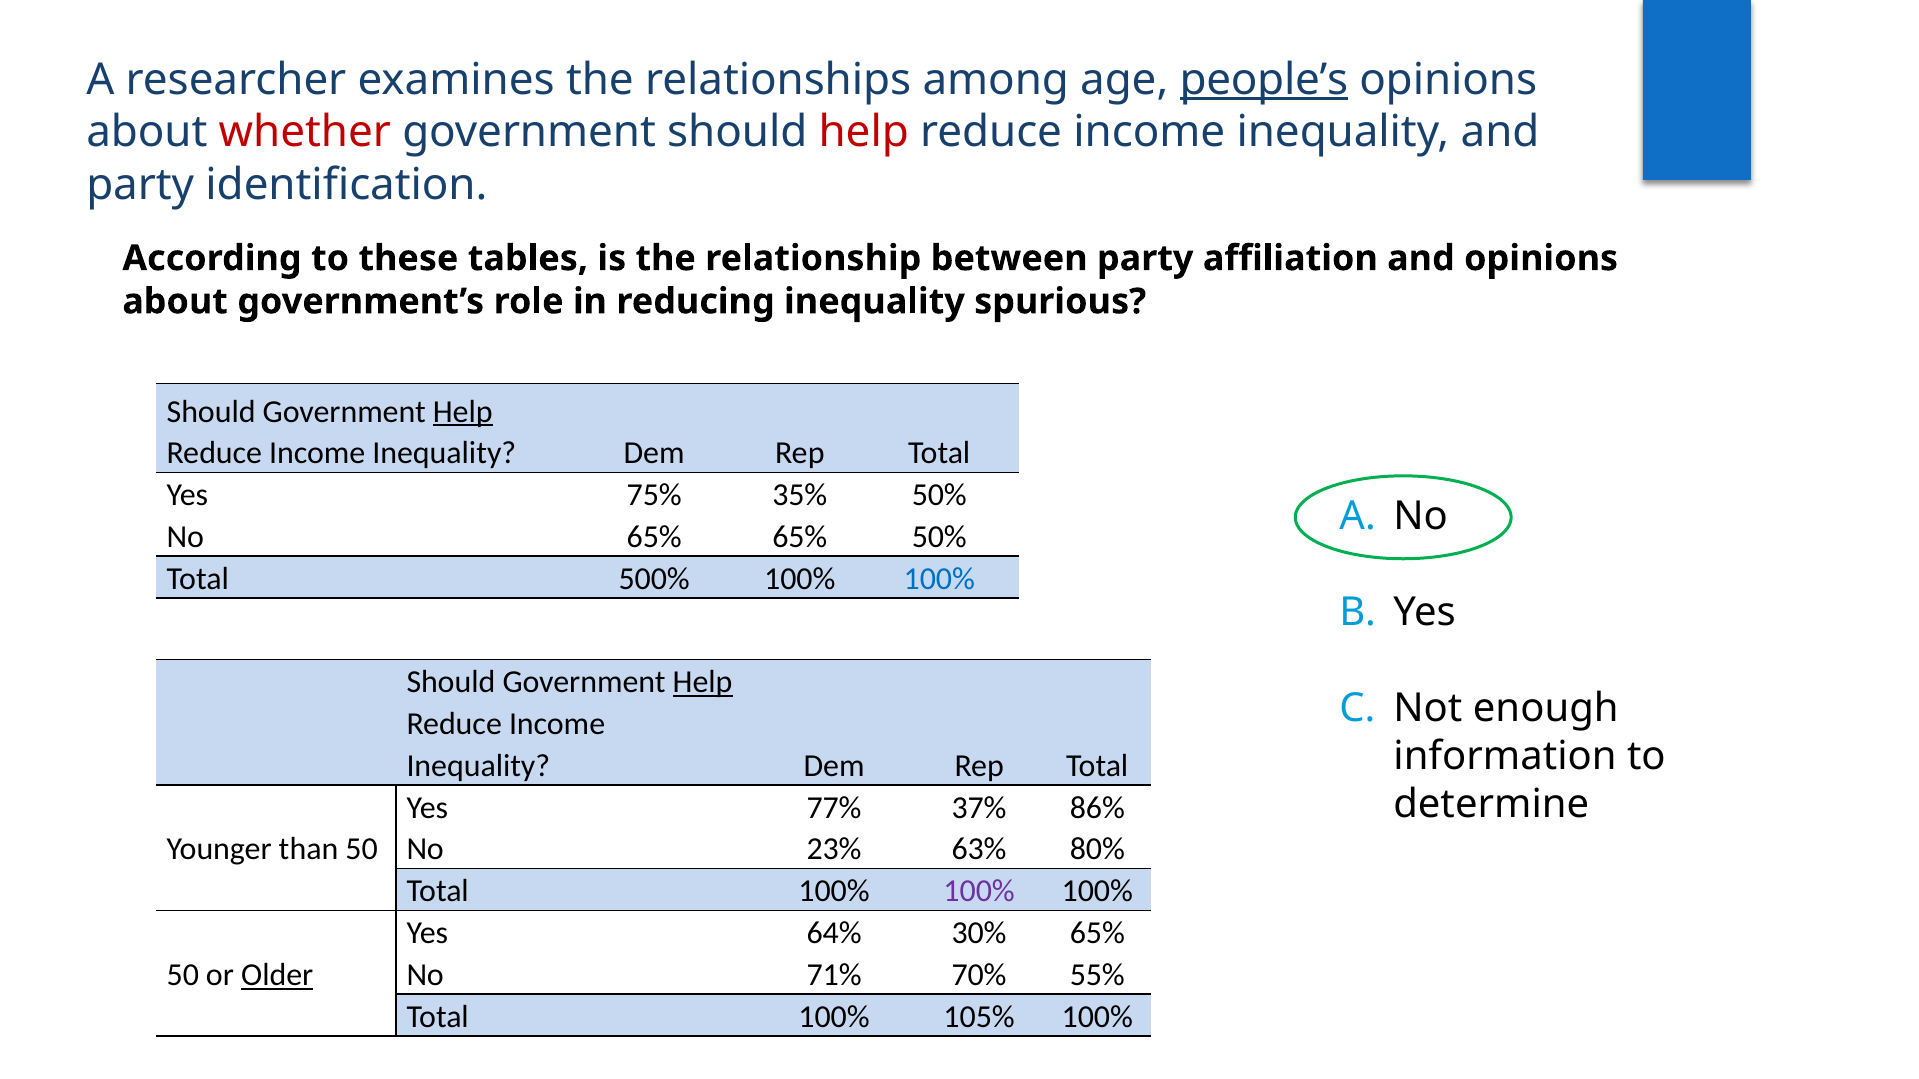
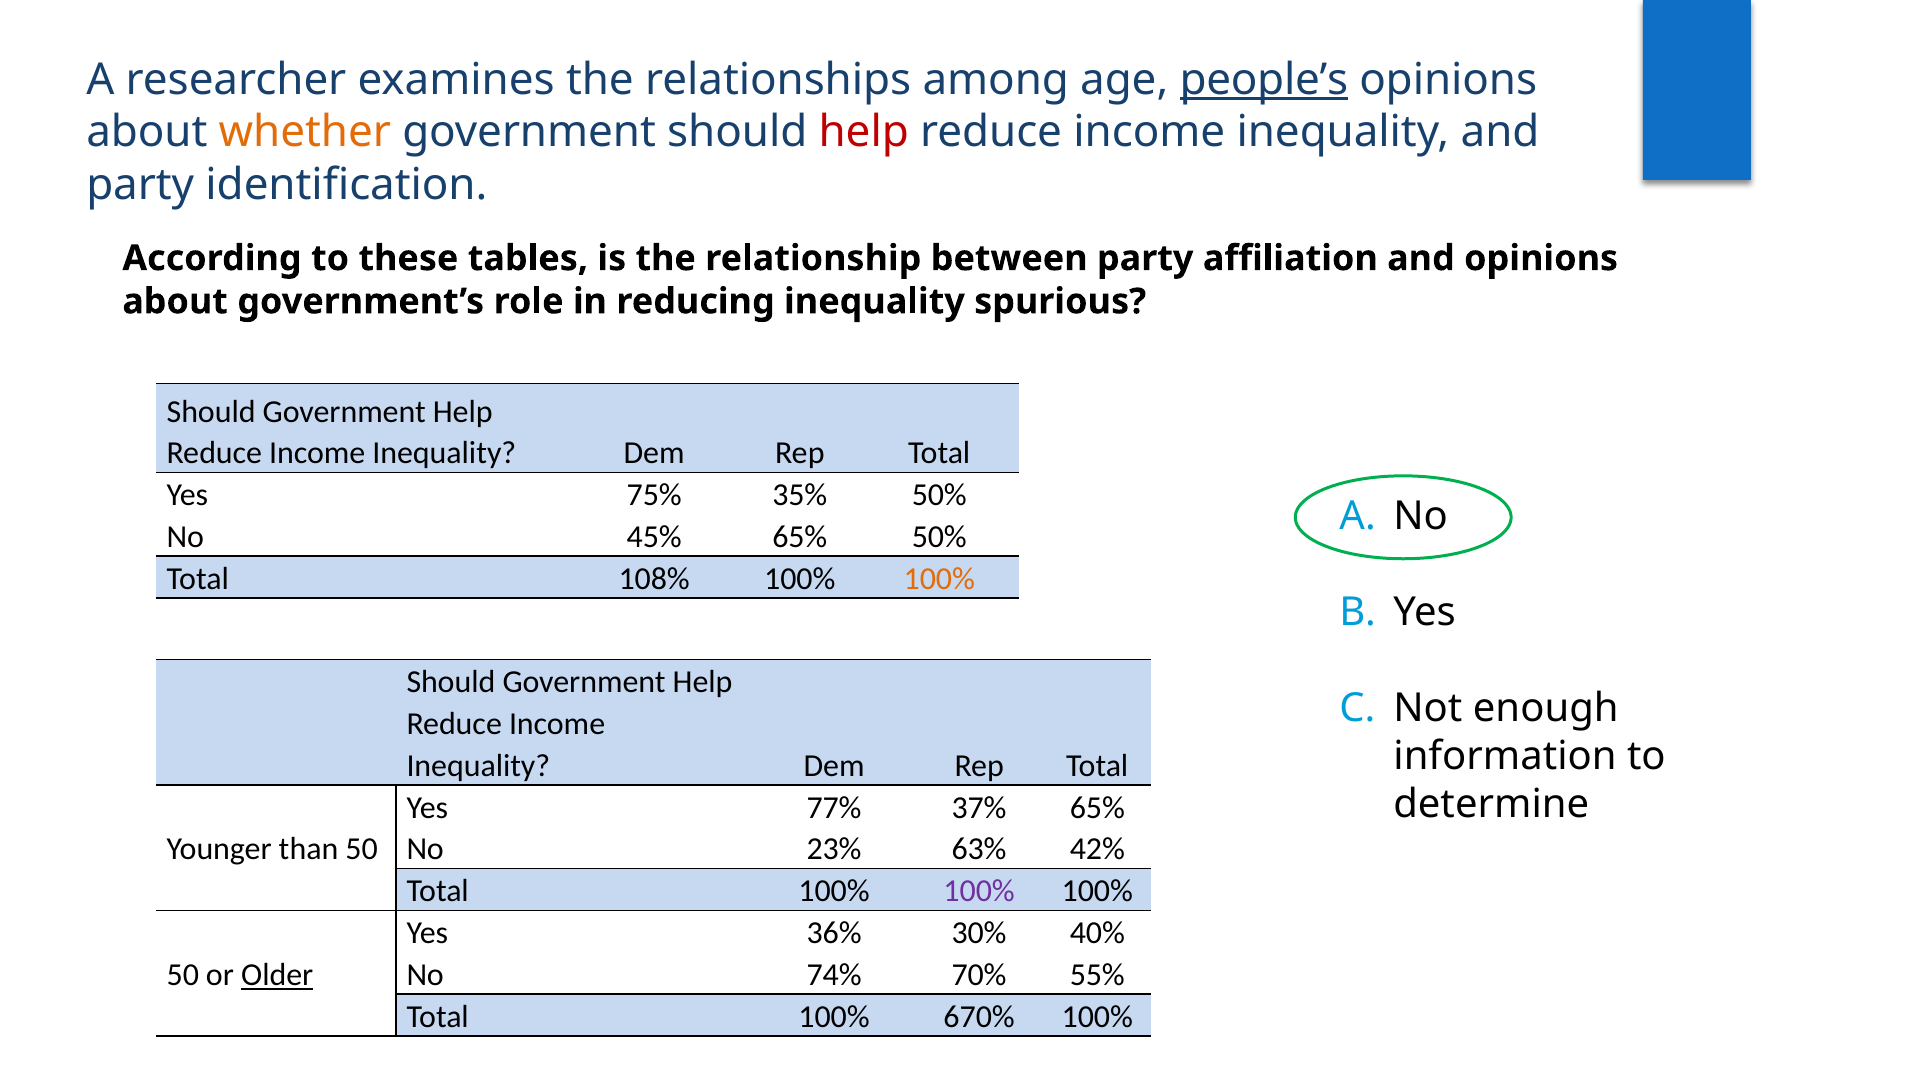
whether colour: red -> orange
Help at (463, 412) underline: present -> none
No 65%: 65% -> 45%
500%: 500% -> 108%
100% at (939, 579) colour: blue -> orange
Help at (703, 682) underline: present -> none
37% 86%: 86% -> 65%
80%: 80% -> 42%
64%: 64% -> 36%
30% 65%: 65% -> 40%
71%: 71% -> 74%
105%: 105% -> 670%
